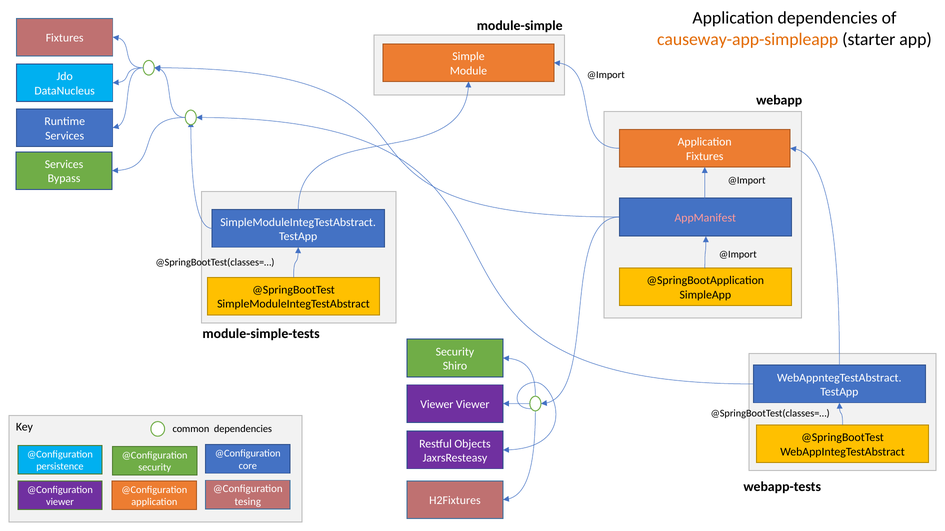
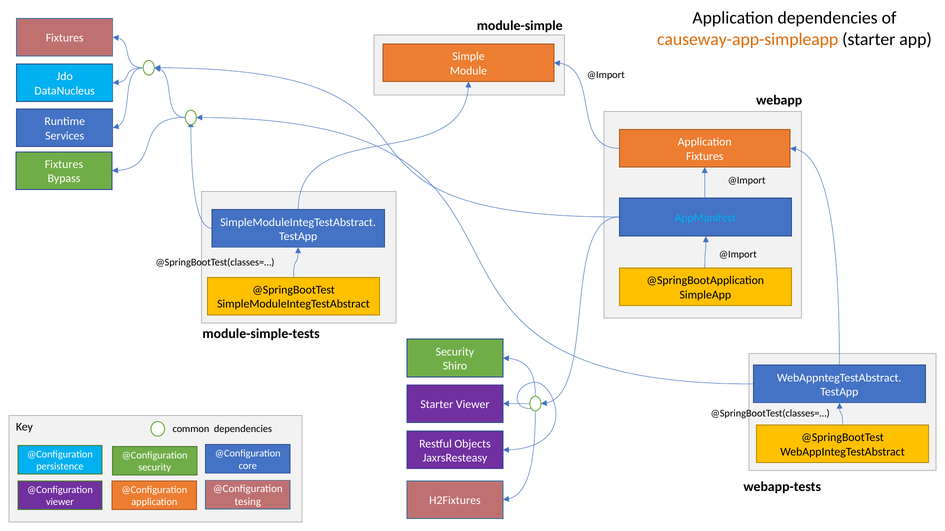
Services at (64, 165): Services -> Fixtures
AppManifest colour: pink -> light blue
Viewer at (437, 405): Viewer -> Starter
